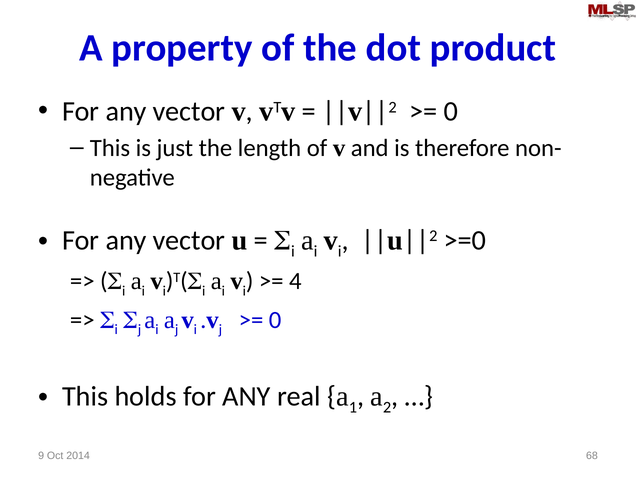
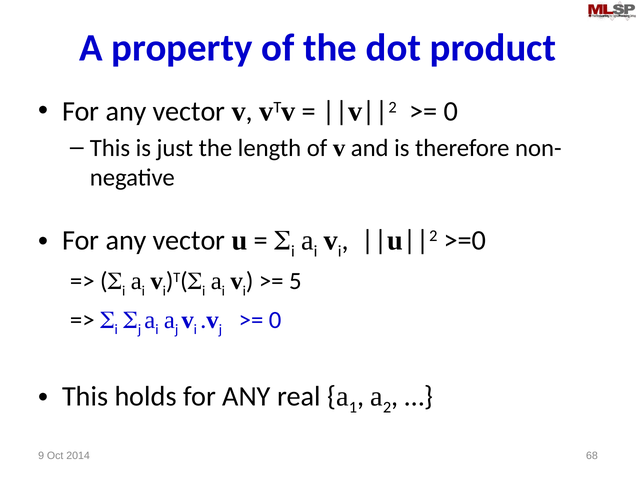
4: 4 -> 5
